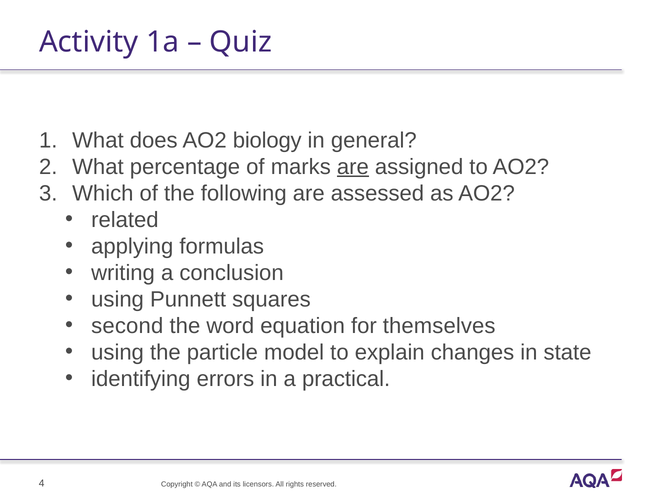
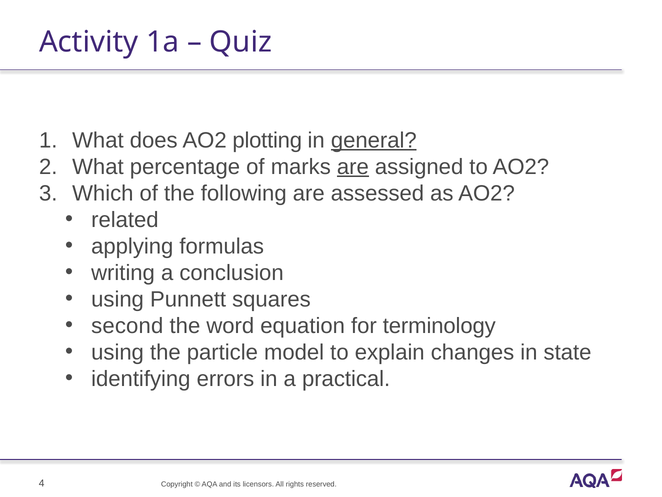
biology: biology -> plotting
general underline: none -> present
themselves: themselves -> terminology
